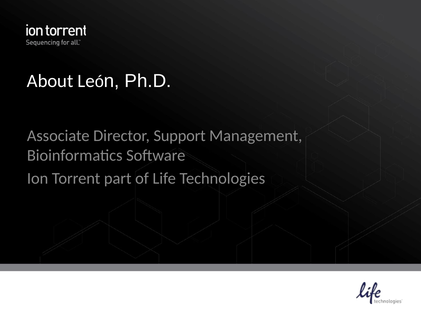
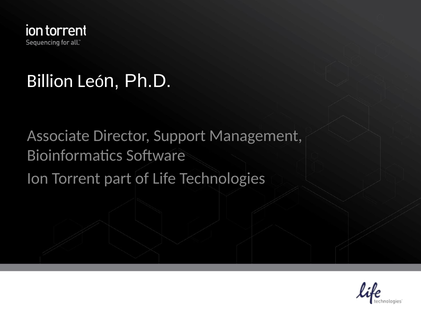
About: About -> Billion
